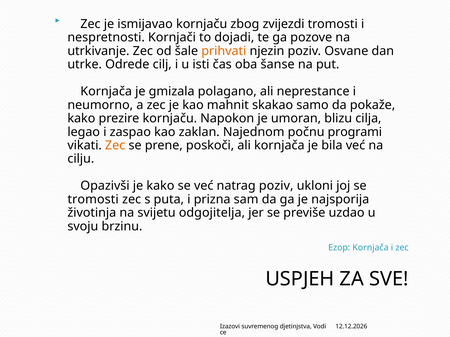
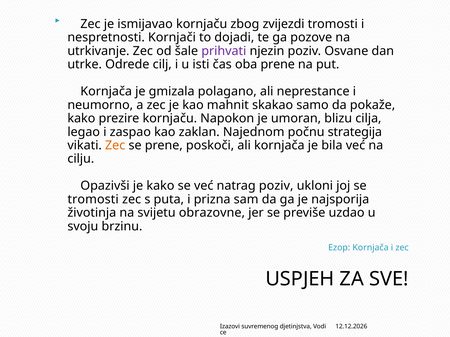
prihvati colour: orange -> purple
oba šanse: šanse -> prene
programi: programi -> strategija
odgojitelja: odgojitelja -> obrazovne
